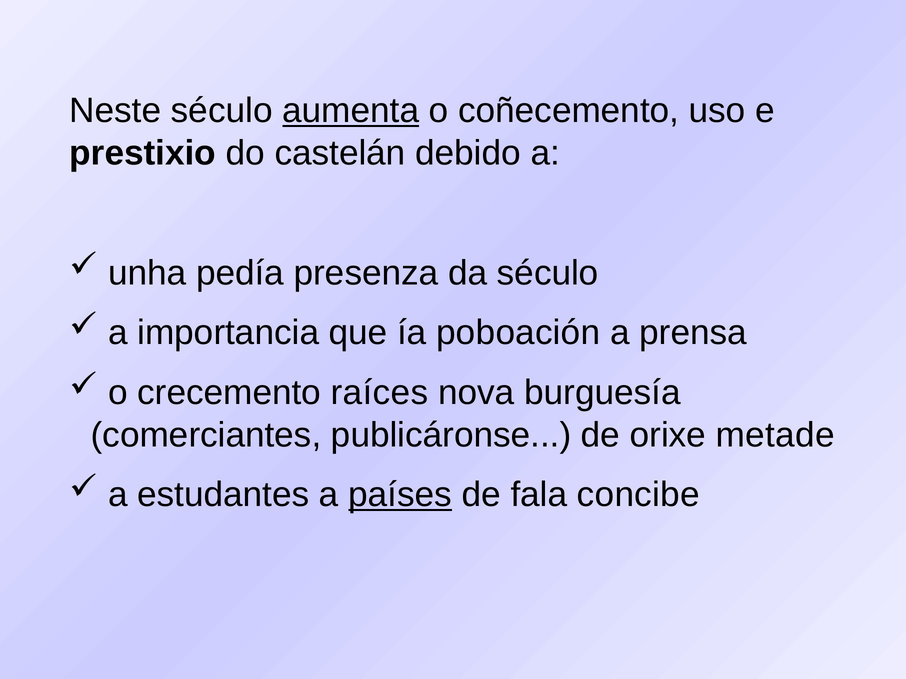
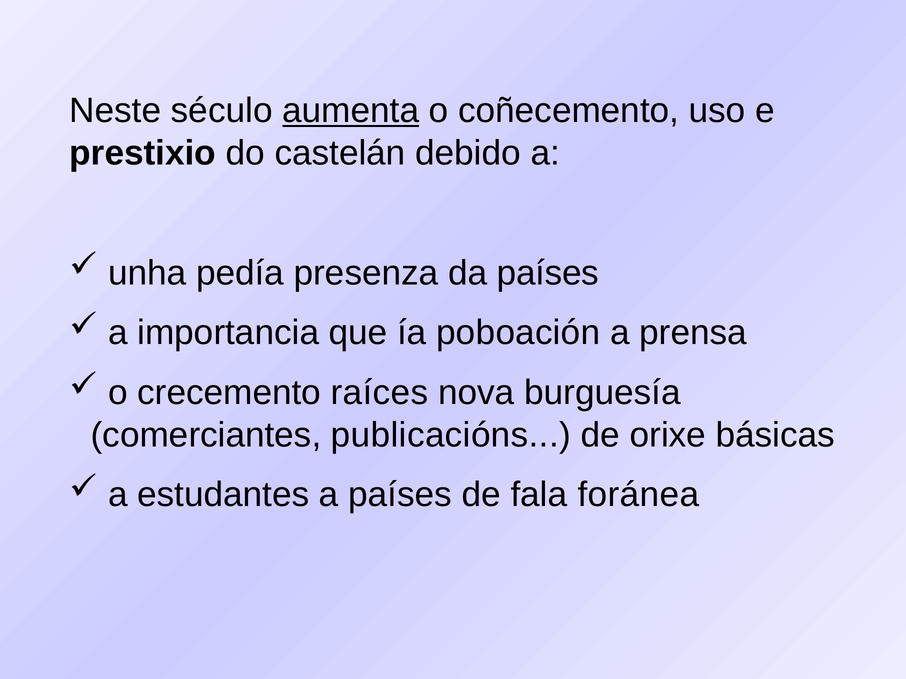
da século: século -> países
publicáronse: publicáronse -> publicacións
metade: metade -> básicas
países at (400, 495) underline: present -> none
concibe: concibe -> foránea
